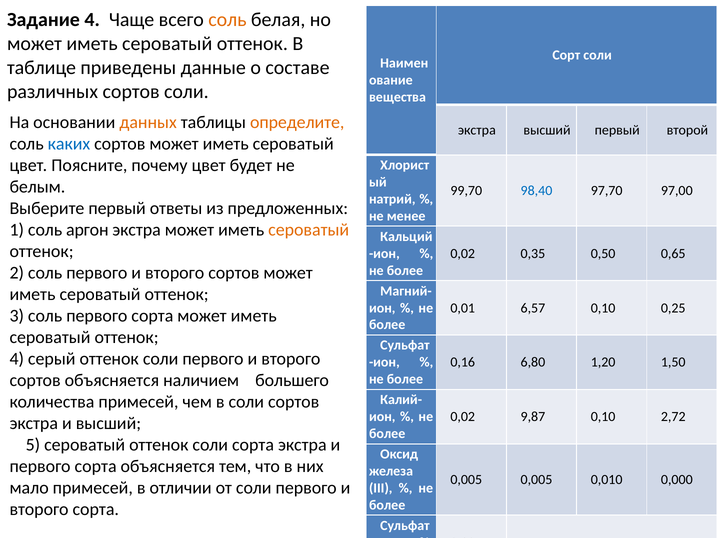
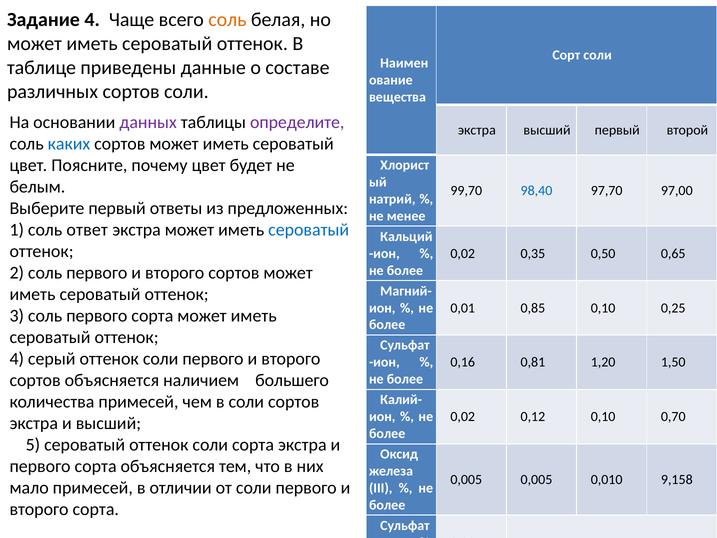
данных colour: orange -> purple
определите colour: orange -> purple
аргон: аргон -> ответ
сероватый at (309, 230) colour: orange -> blue
6,57: 6,57 -> 0,85
6,80: 6,80 -> 0,81
9,87: 9,87 -> 0,12
2,72: 2,72 -> 0,70
0,000: 0,000 -> 9,158
